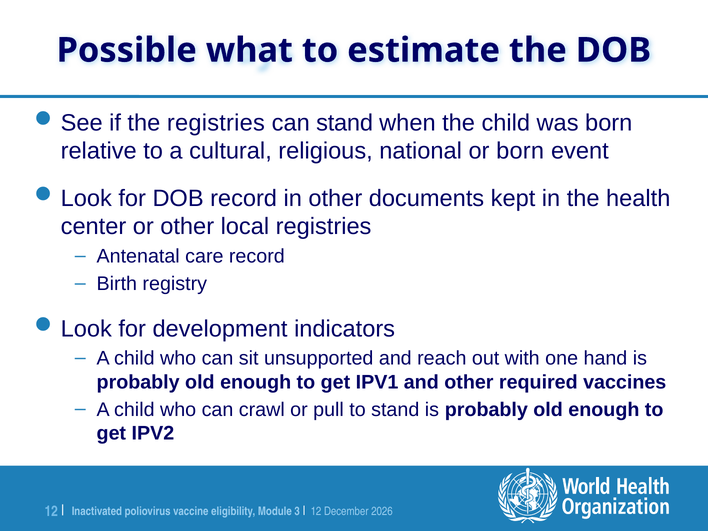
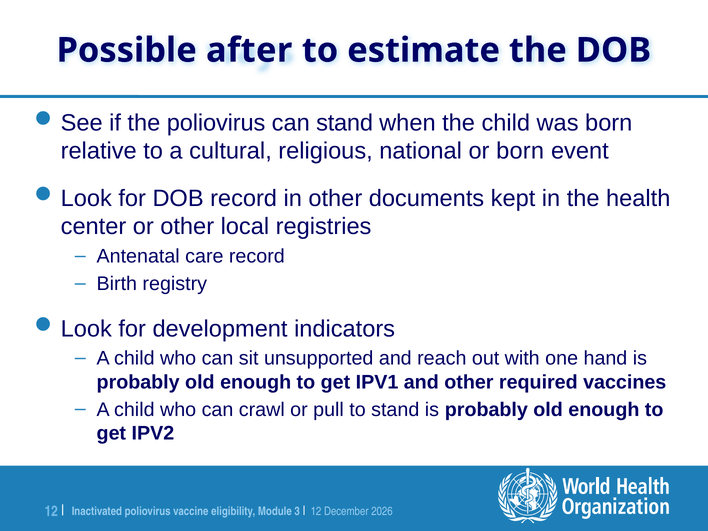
what: what -> after
the registries: registries -> poliovirus
